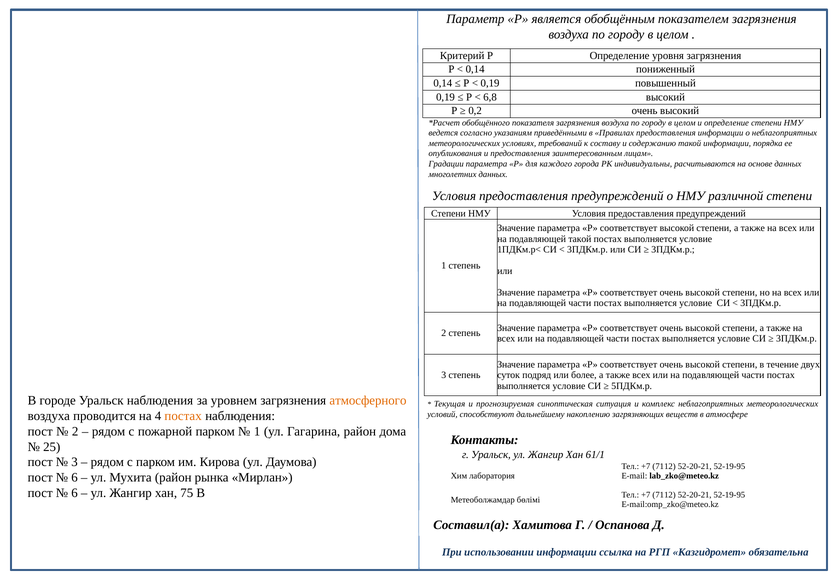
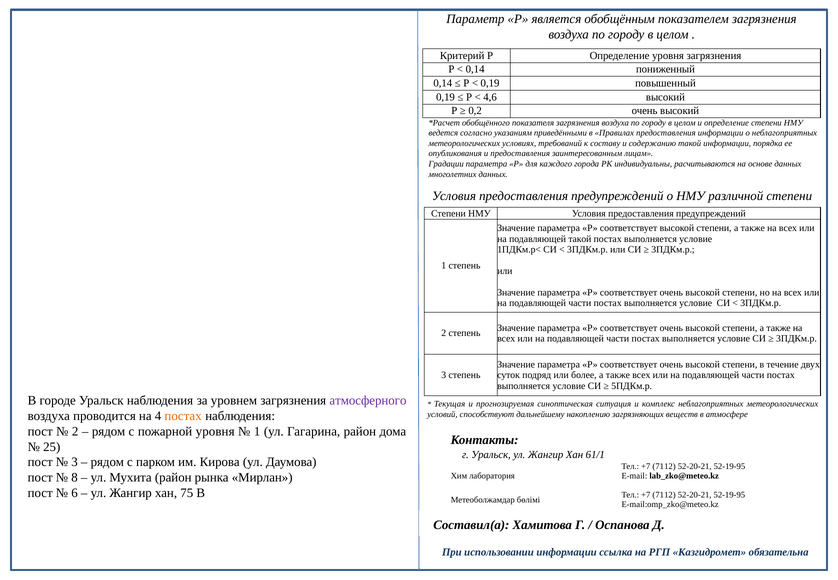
6,8: 6,8 -> 4,6
атмосферного colour: orange -> purple
пожарной парком: парком -> уровня
6 at (75, 478): 6 -> 8
